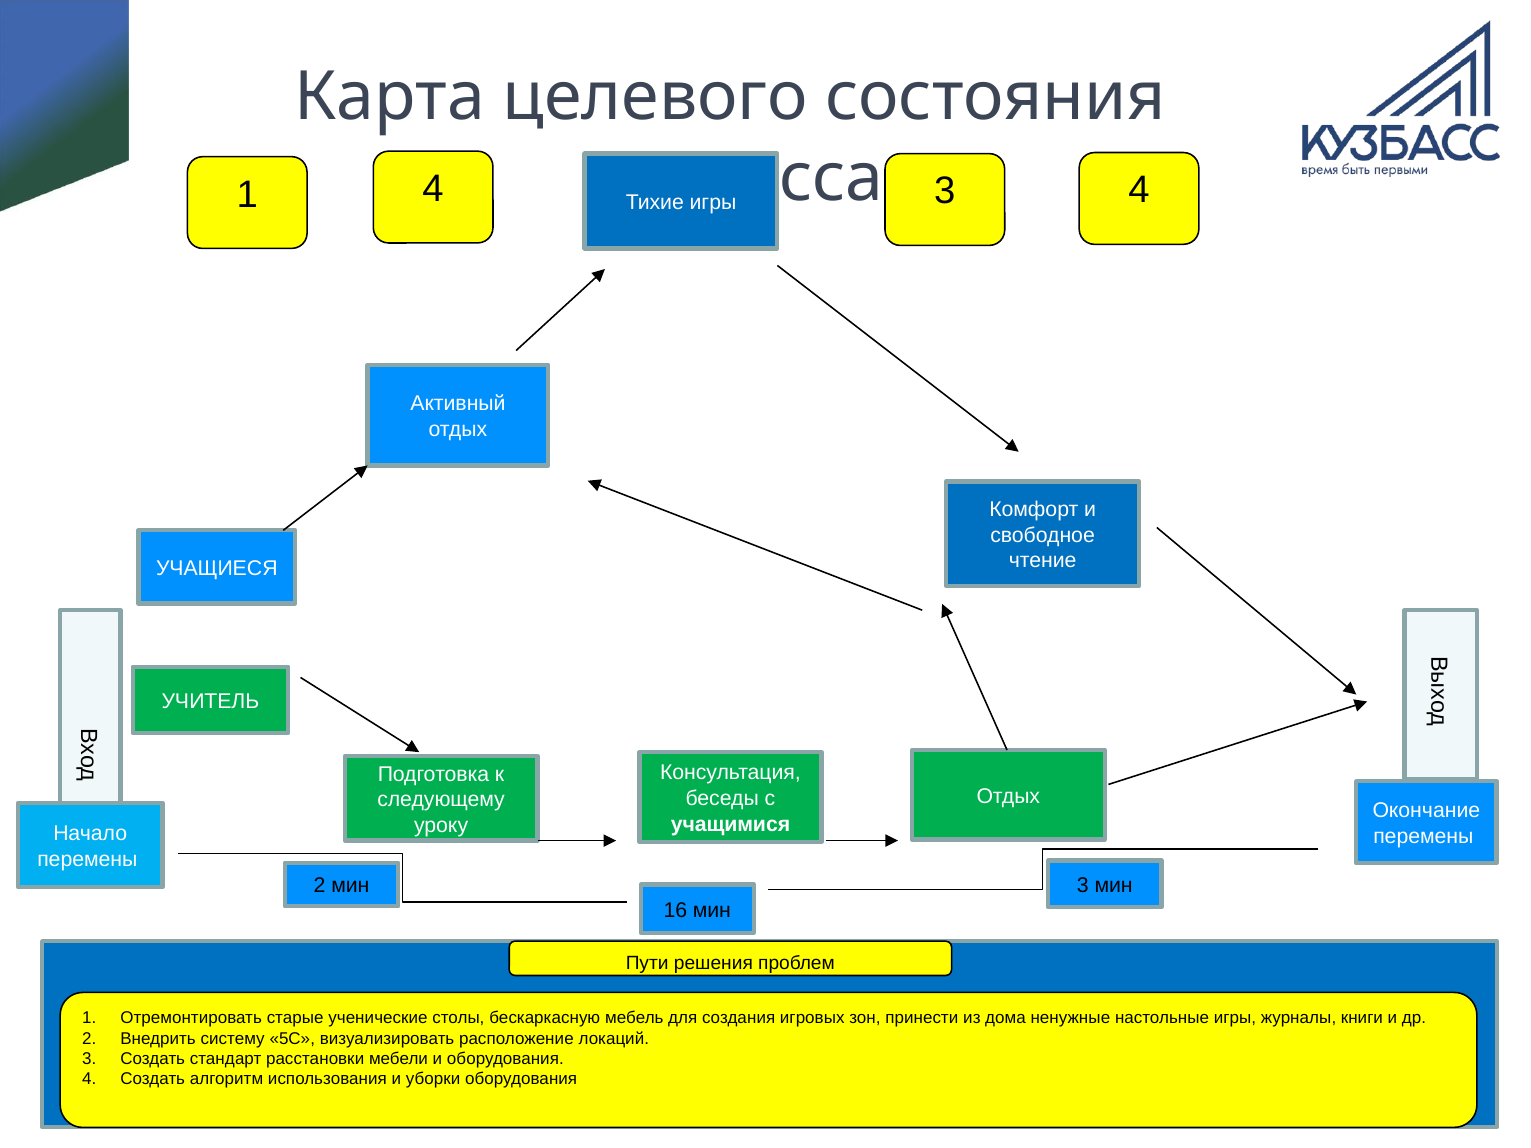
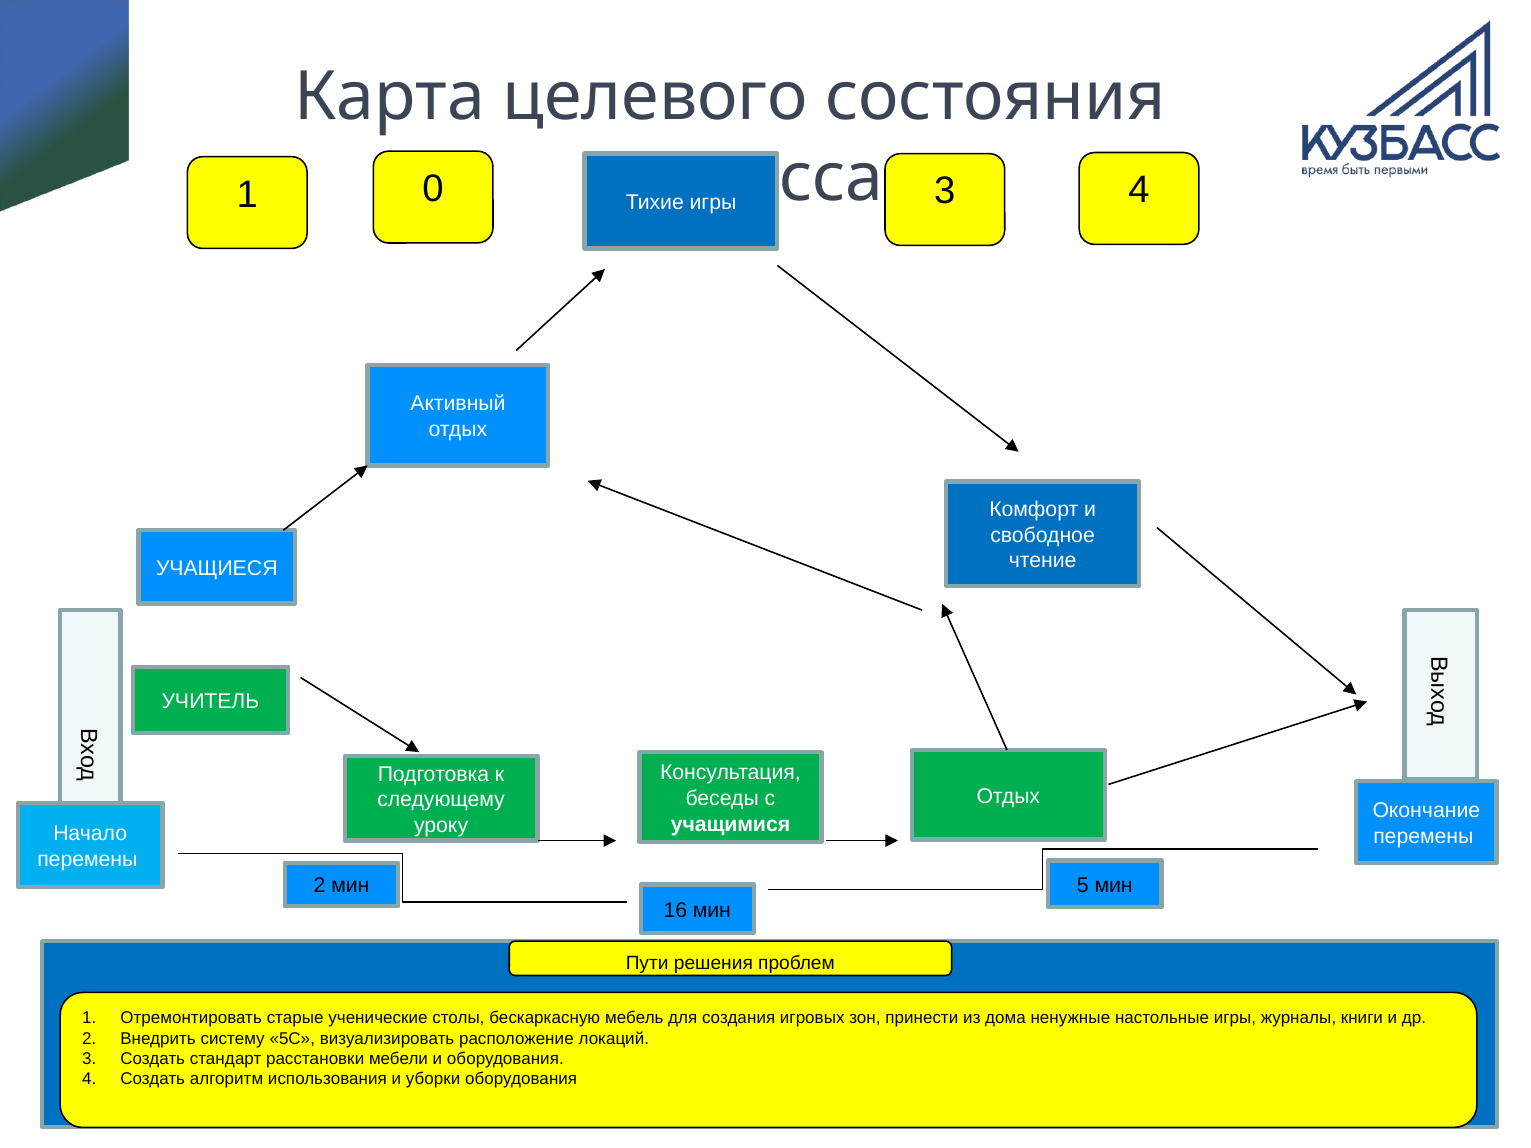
1 4: 4 -> 0
мин 3: 3 -> 5
